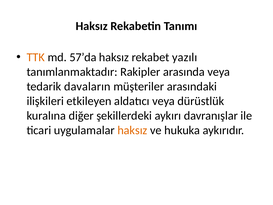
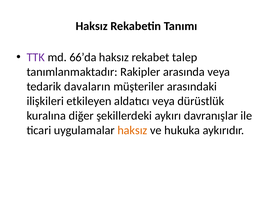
TTK colour: orange -> purple
57’da: 57’da -> 66’da
yazılı: yazılı -> talep
